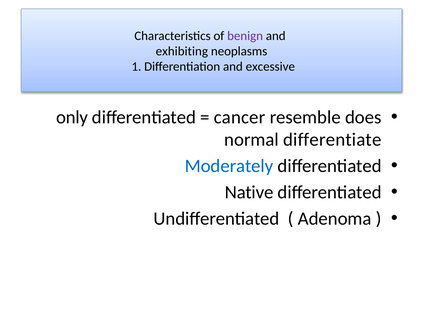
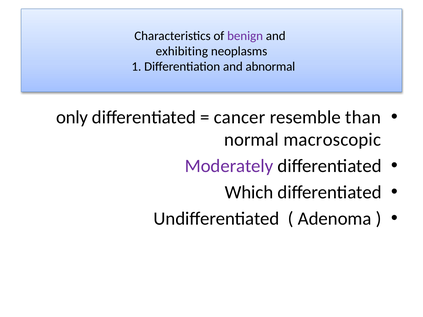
excessive: excessive -> abnormal
does: does -> than
differentiate: differentiate -> macroscopic
Moderately colour: blue -> purple
Native: Native -> Which
